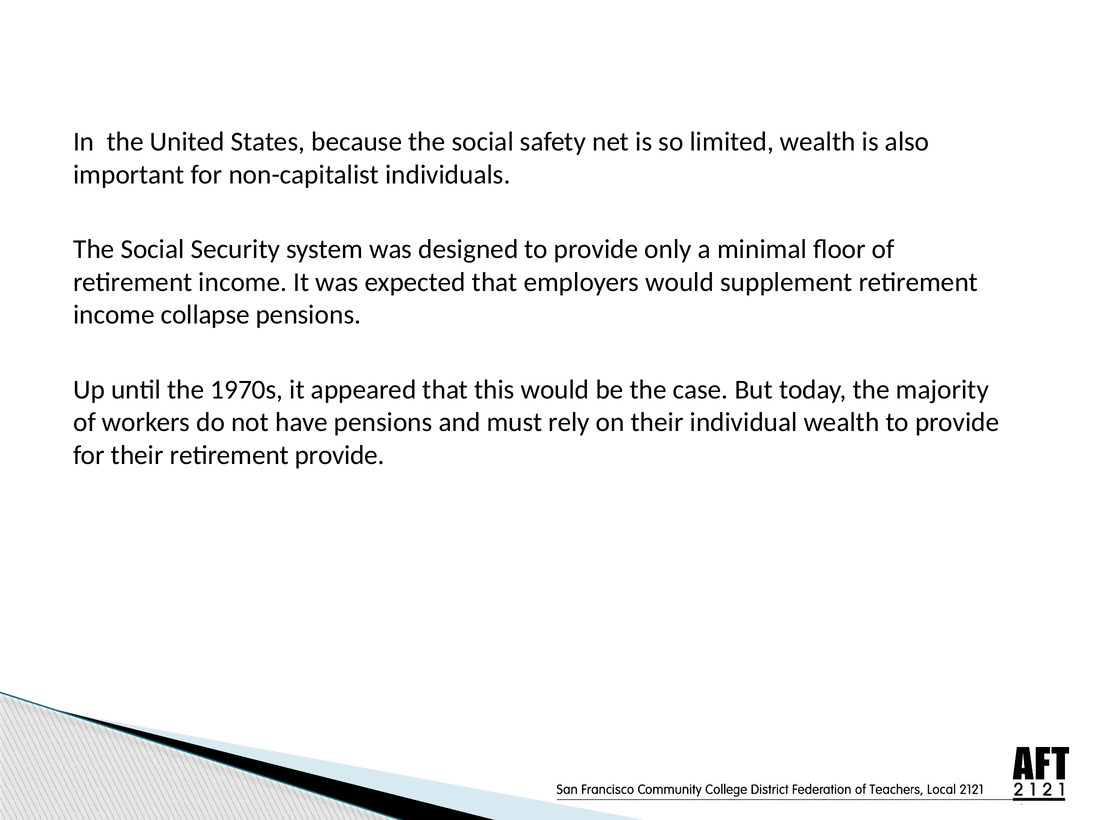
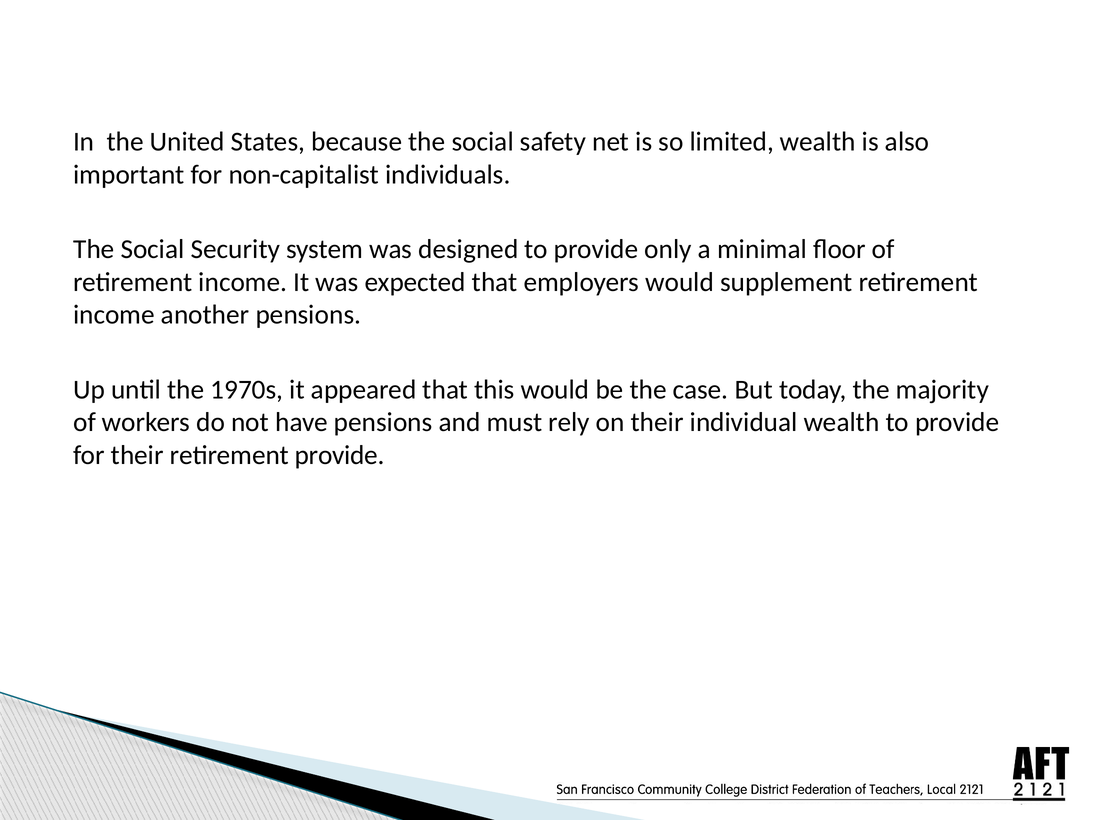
collapse: collapse -> another
